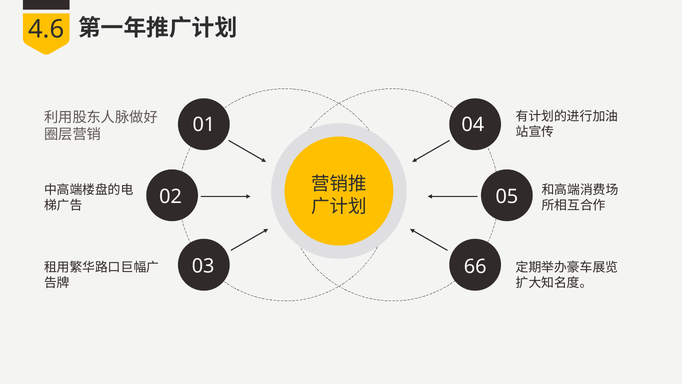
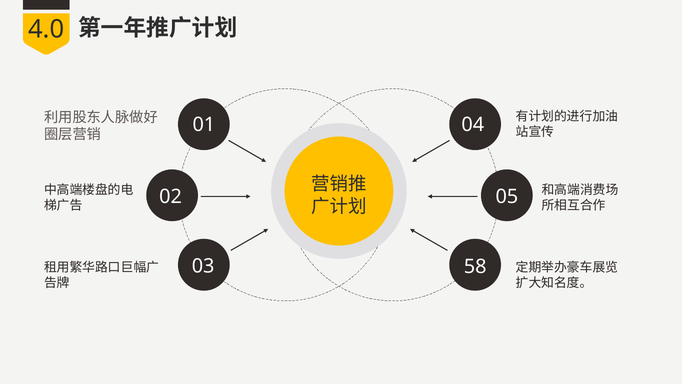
4.6: 4.6 -> 4.0
66: 66 -> 58
